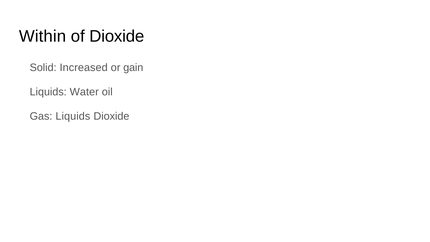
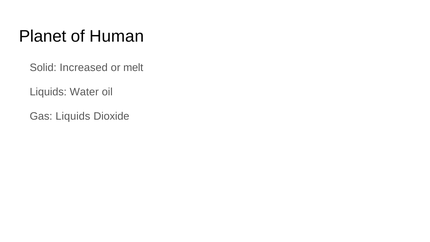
Within: Within -> Planet
of Dioxide: Dioxide -> Human
gain: gain -> melt
